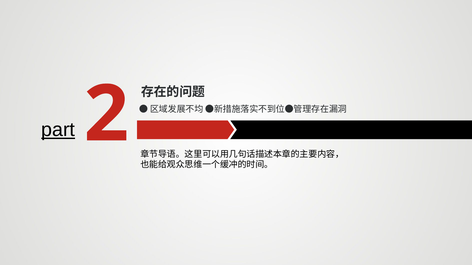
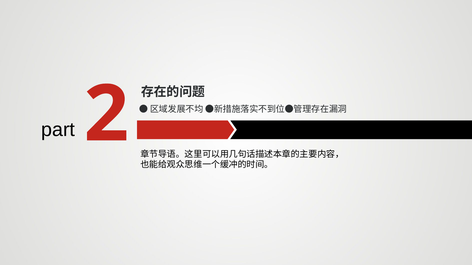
part underline: present -> none
